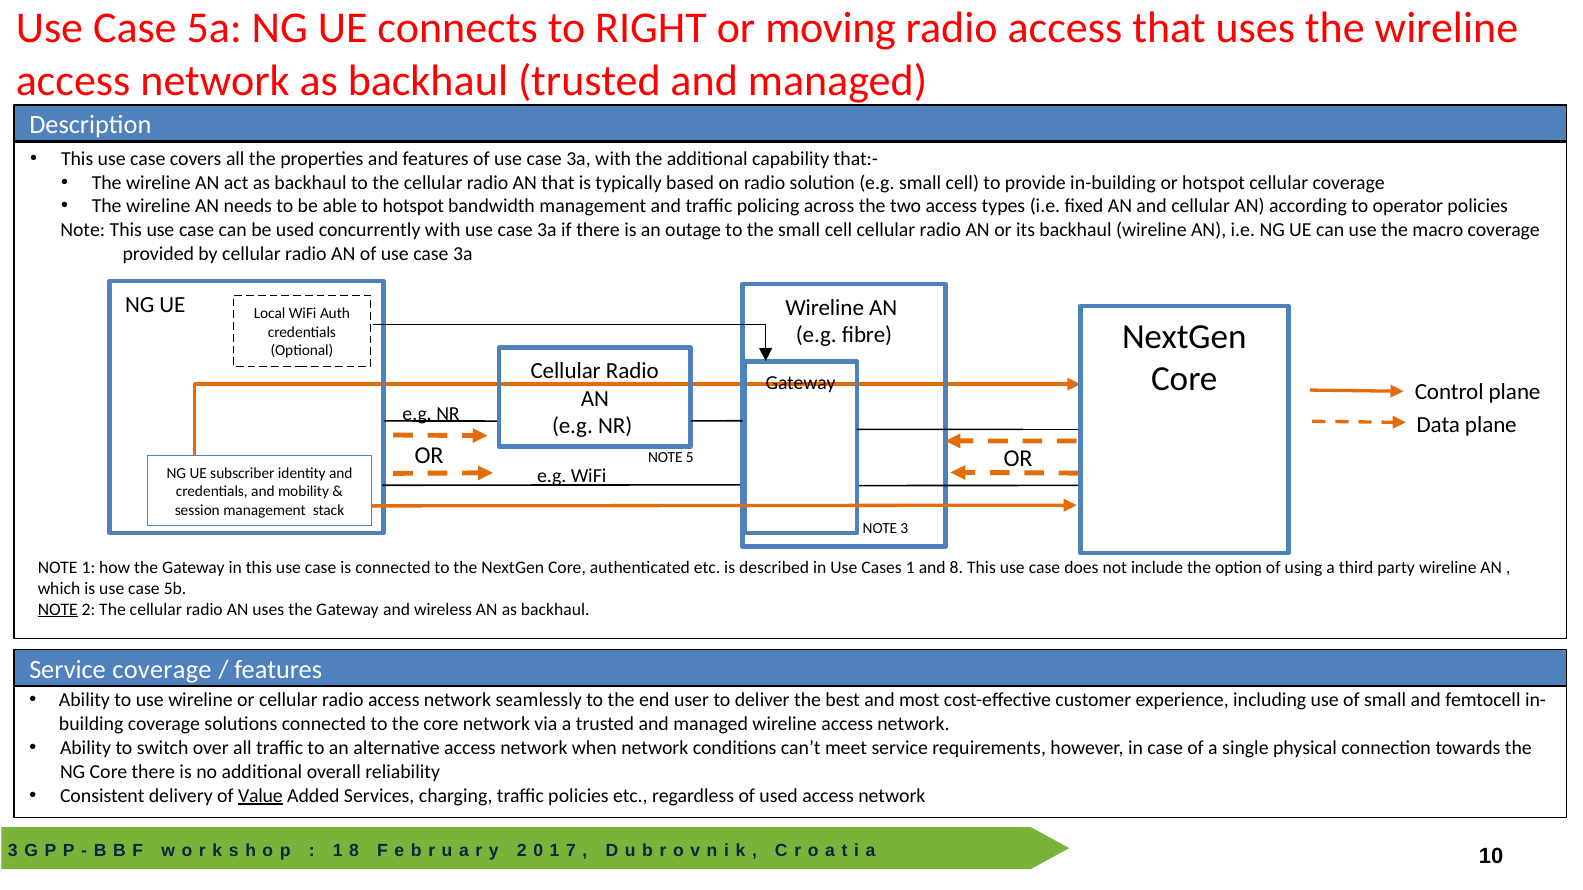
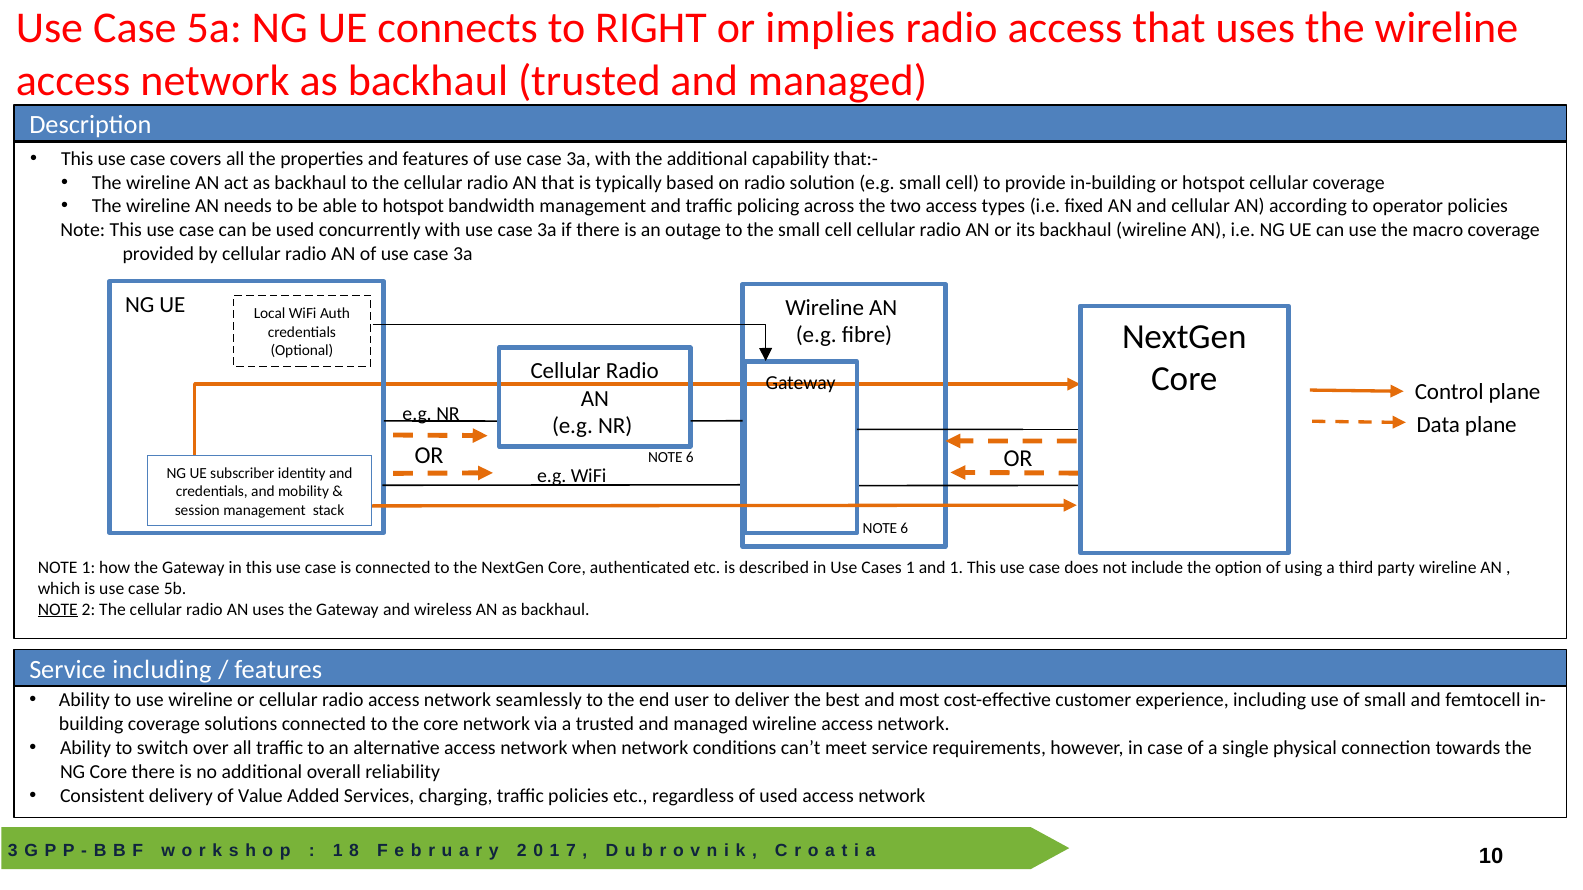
moving: moving -> implies
5 at (690, 458): 5 -> 6
3 at (904, 528): 3 -> 6
and 8: 8 -> 1
Service coverage: coverage -> including
Value underline: present -> none
